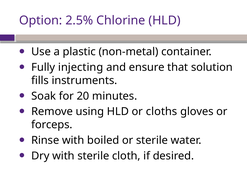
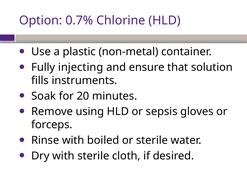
2.5%: 2.5% -> 0.7%
cloths: cloths -> sepsis
